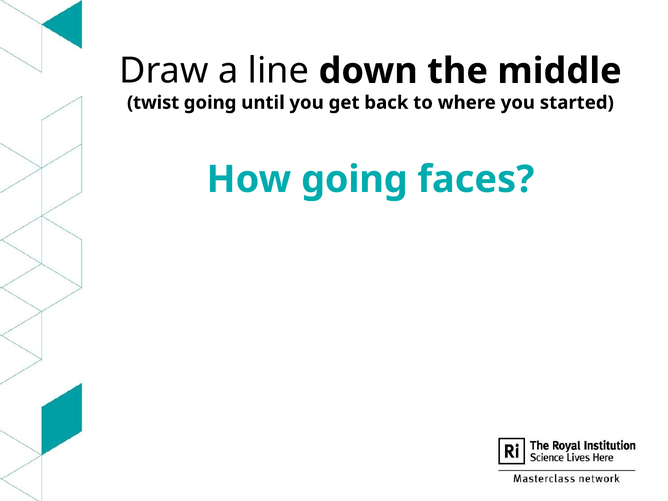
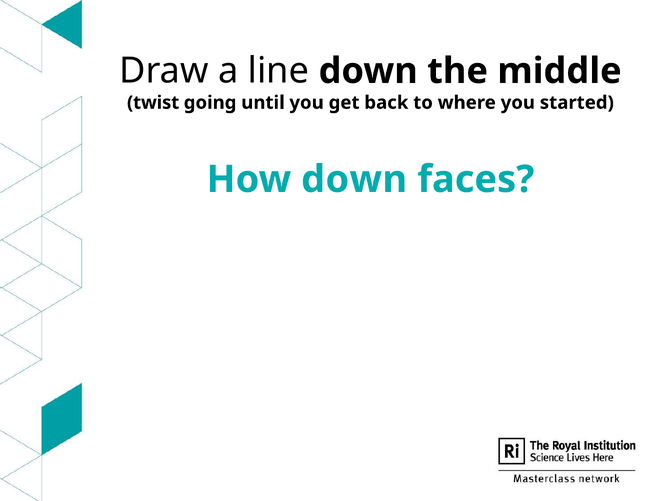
How going: going -> down
